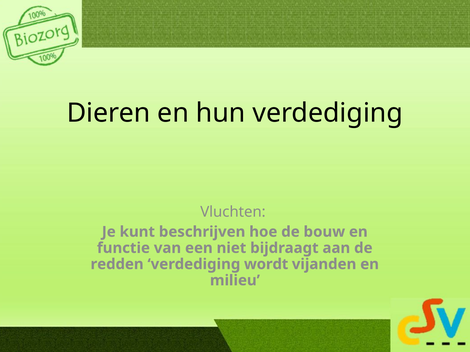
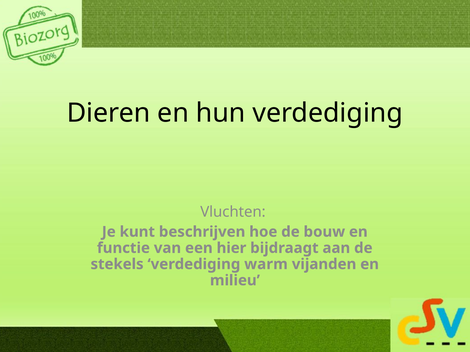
niet: niet -> hier
redden: redden -> stekels
wordt: wordt -> warm
